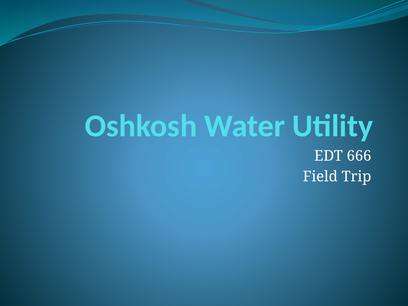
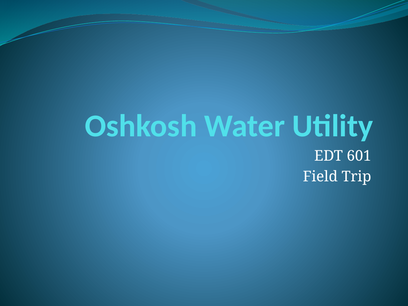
666: 666 -> 601
